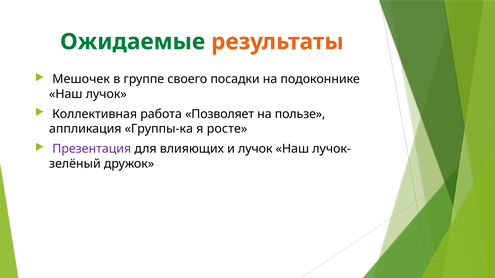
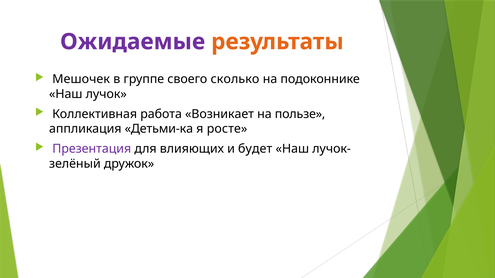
Ожидаемые colour: green -> purple
посадки: посадки -> сколько
Позволяет: Позволяет -> Возникает
Группы-ка: Группы-ка -> Детьми-ка
и лучок: лучок -> будет
